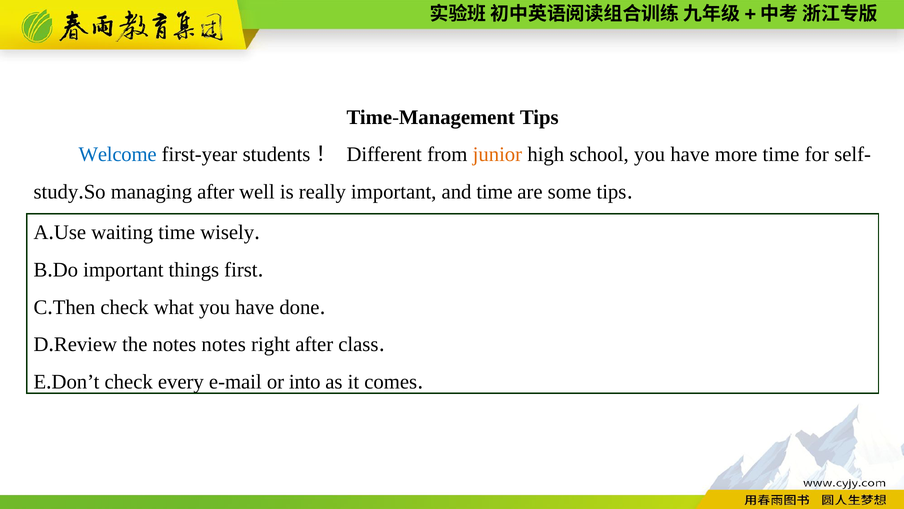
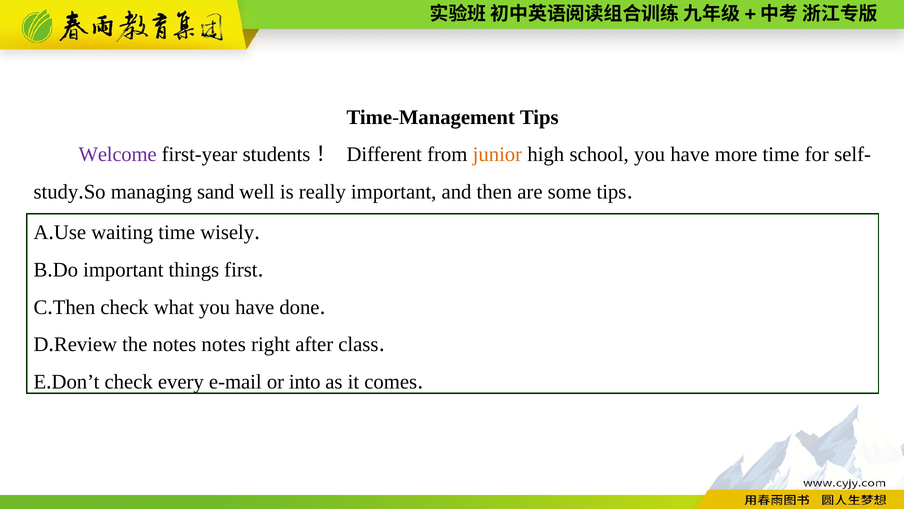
Welcome colour: blue -> purple
managing after: after -> sand
and time: time -> then
